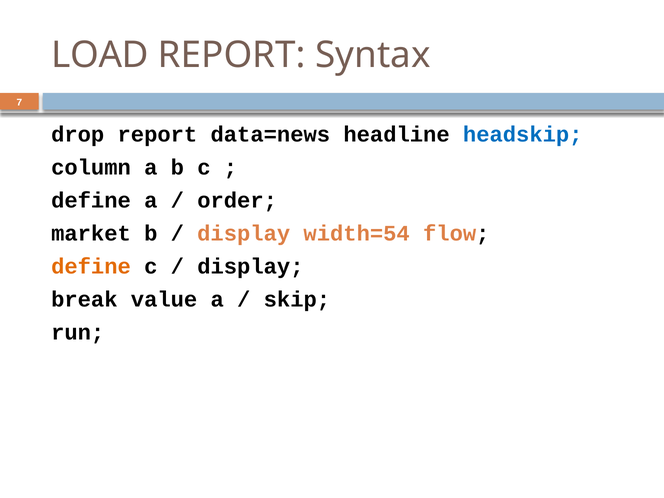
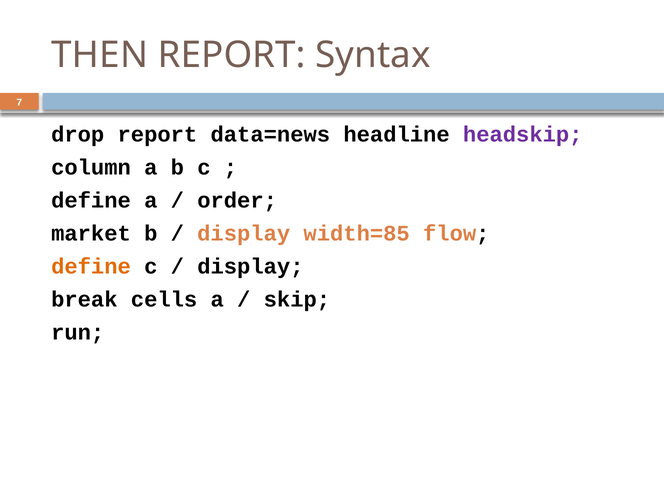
LOAD: LOAD -> THEN
headskip colour: blue -> purple
width=54: width=54 -> width=85
value: value -> cells
